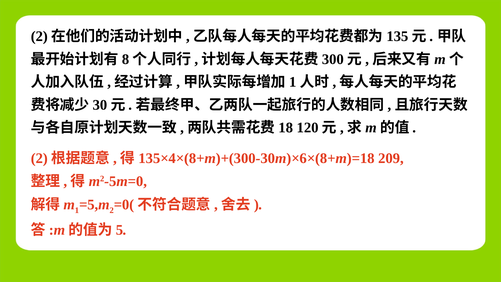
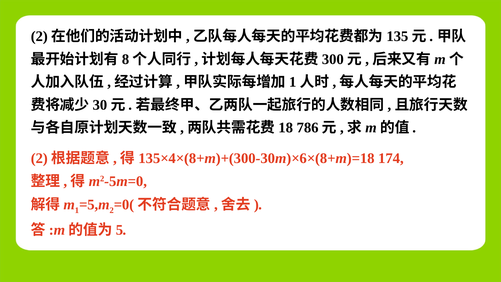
120: 120 -> 786
209: 209 -> 174
